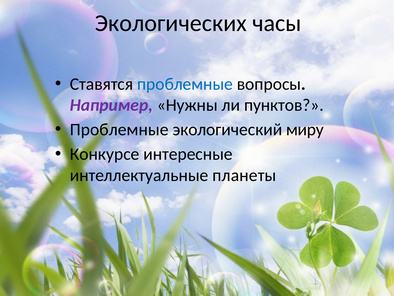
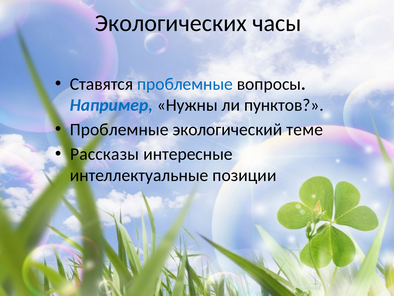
Например colour: purple -> blue
миру: миру -> теме
Конкурсе: Конкурсе -> Рассказы
планеты: планеты -> позиции
